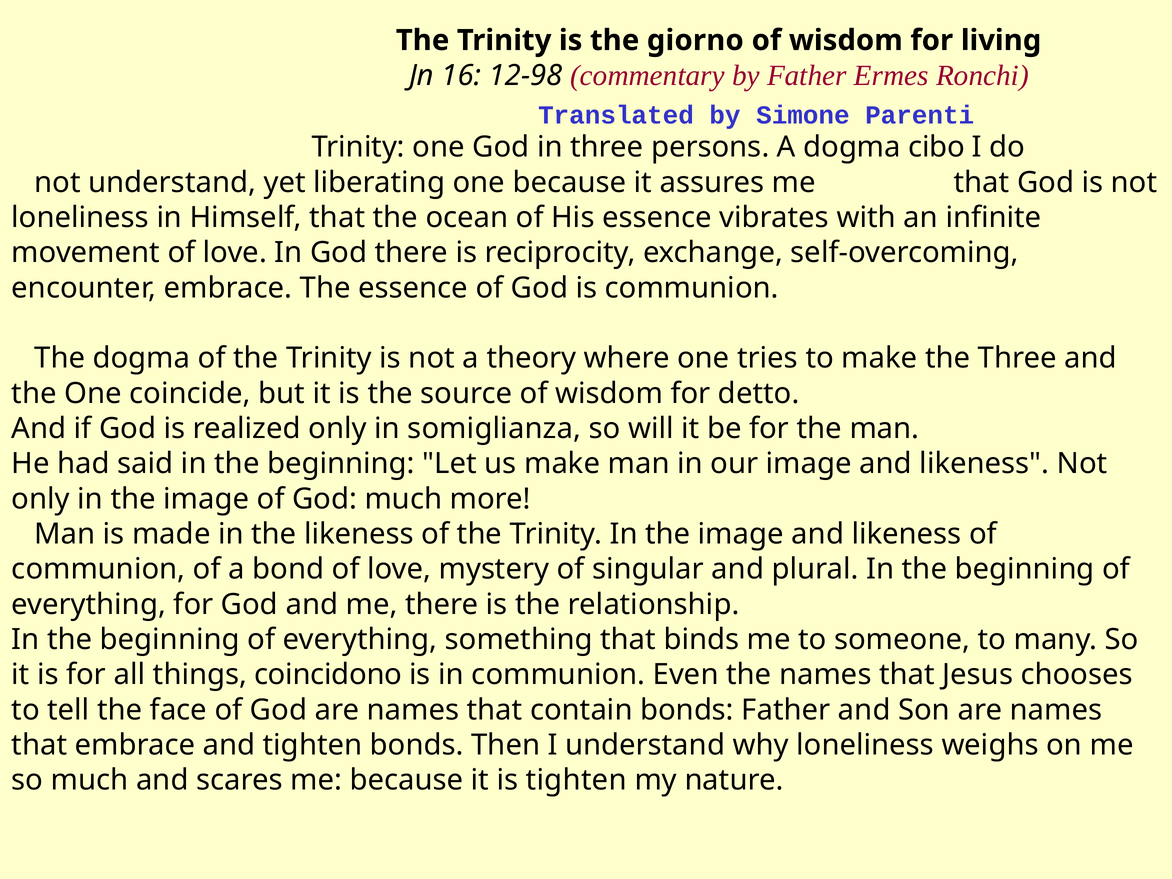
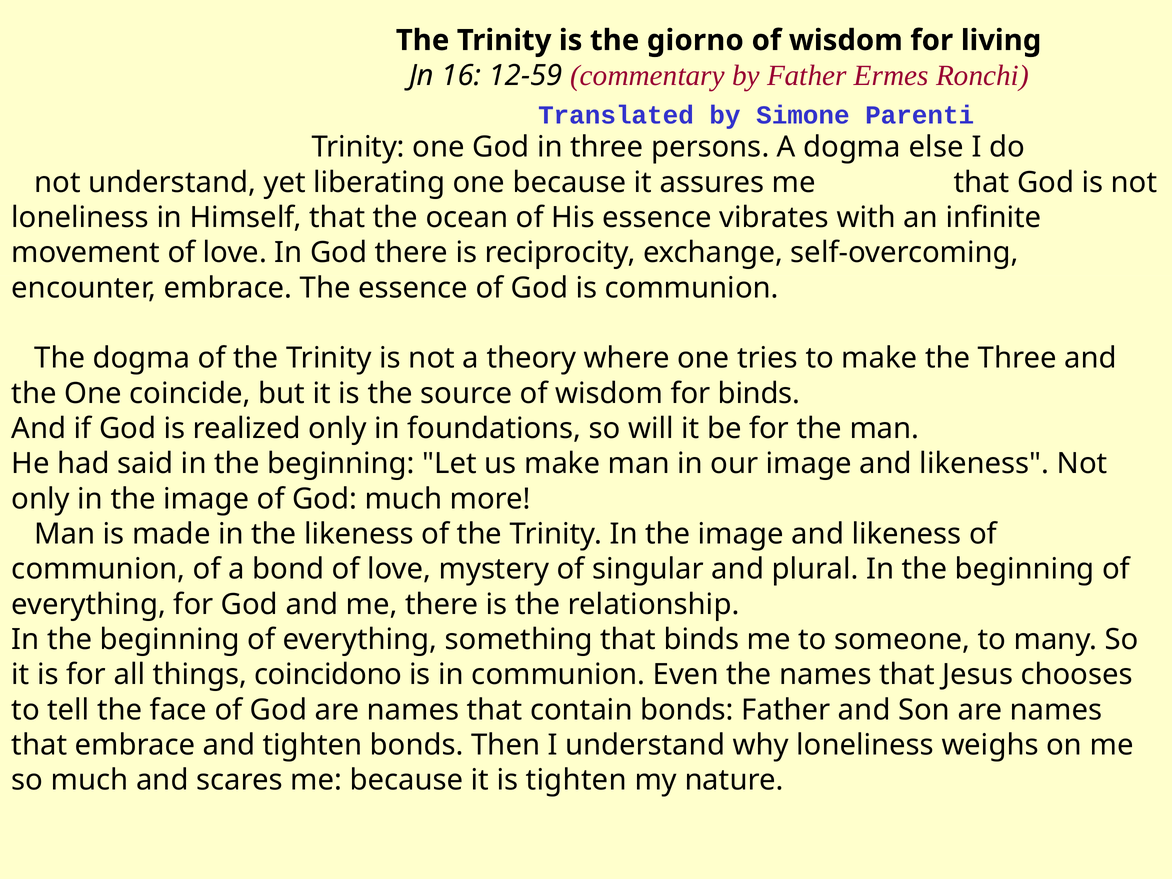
12-98: 12-98 -> 12-59
cibo: cibo -> else
for detto: detto -> binds
somiglianza: somiglianza -> foundations
